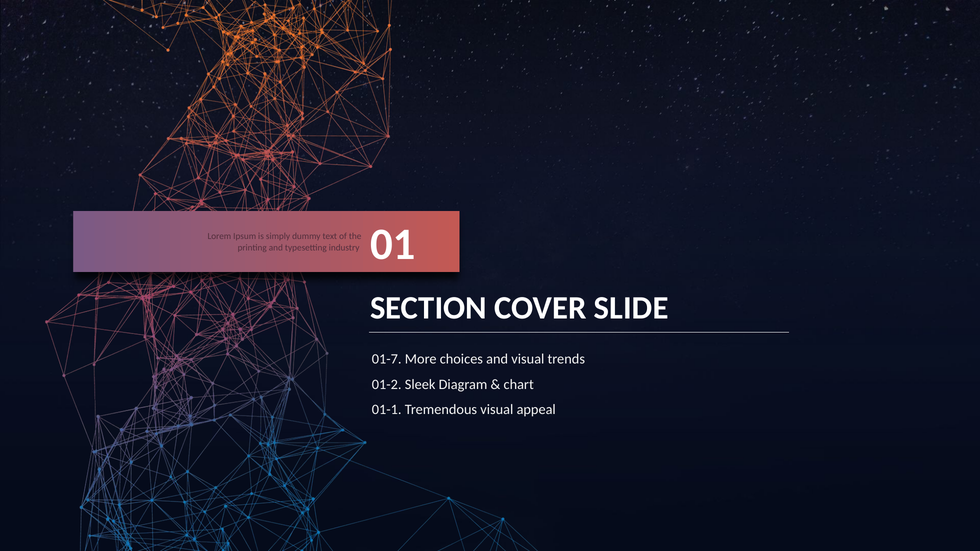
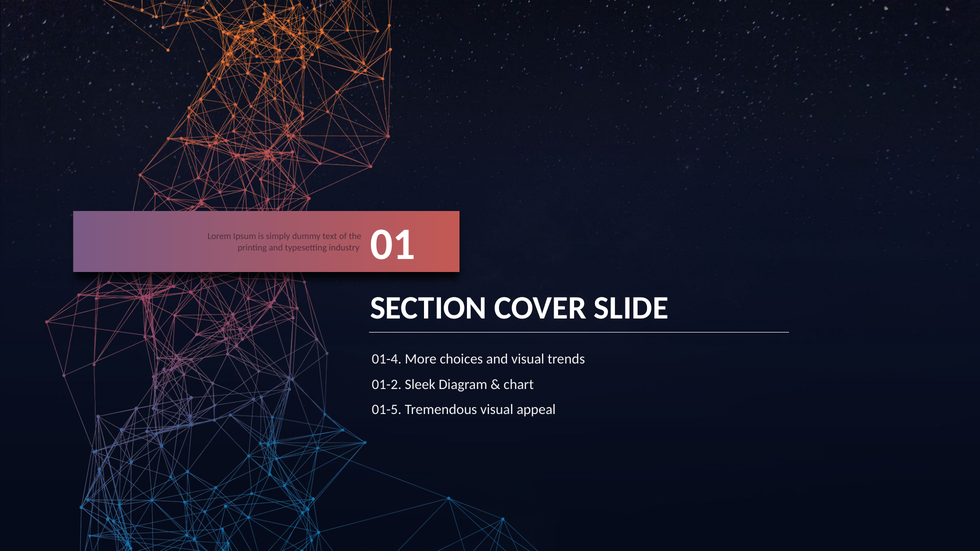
01-7: 01-7 -> 01-4
01-1: 01-1 -> 01-5
